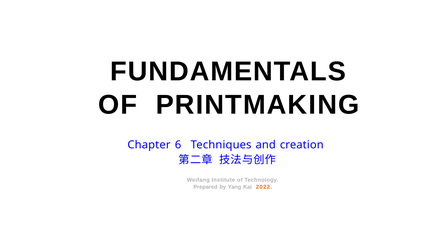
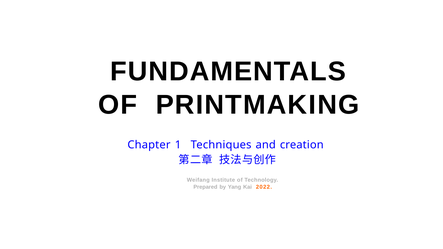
6: 6 -> 1
